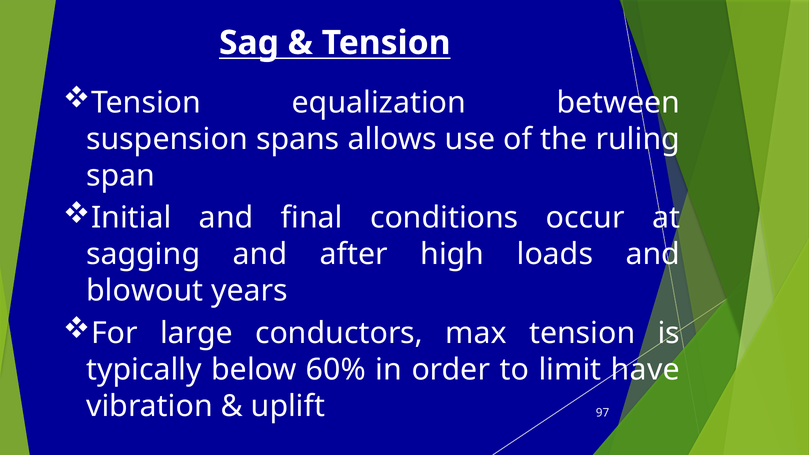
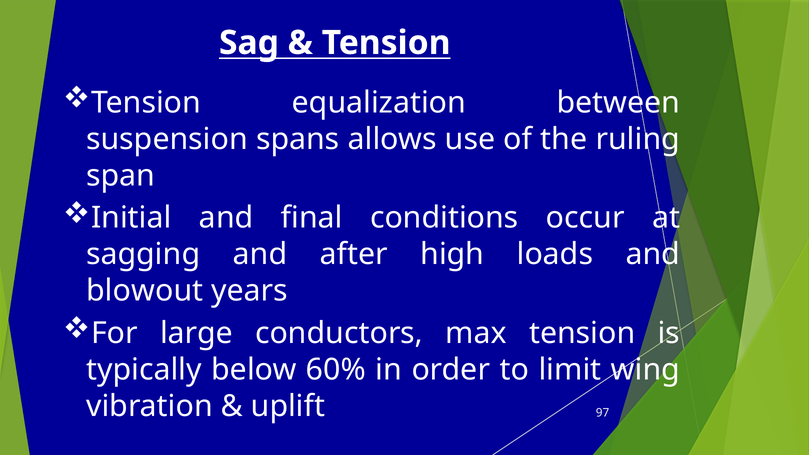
have: have -> wing
